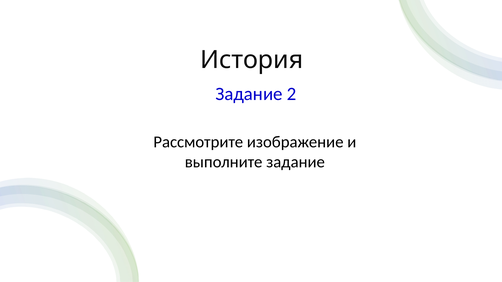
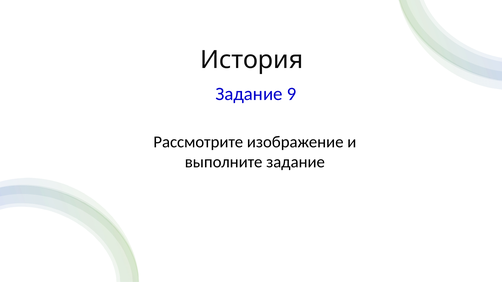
2: 2 -> 9
